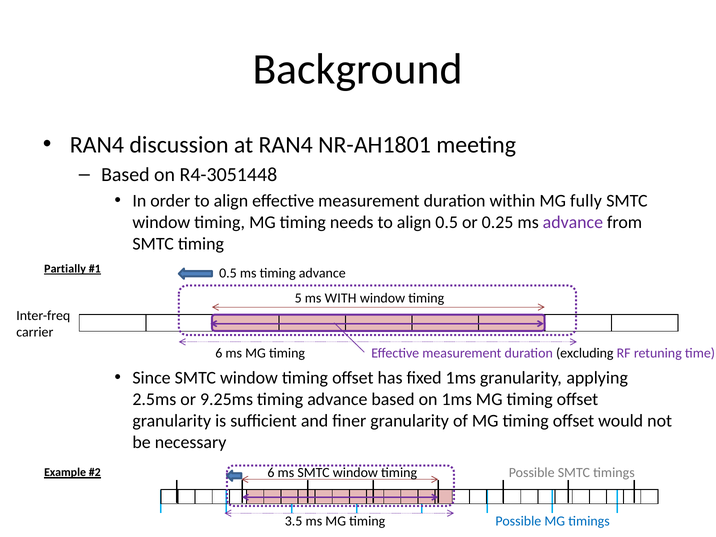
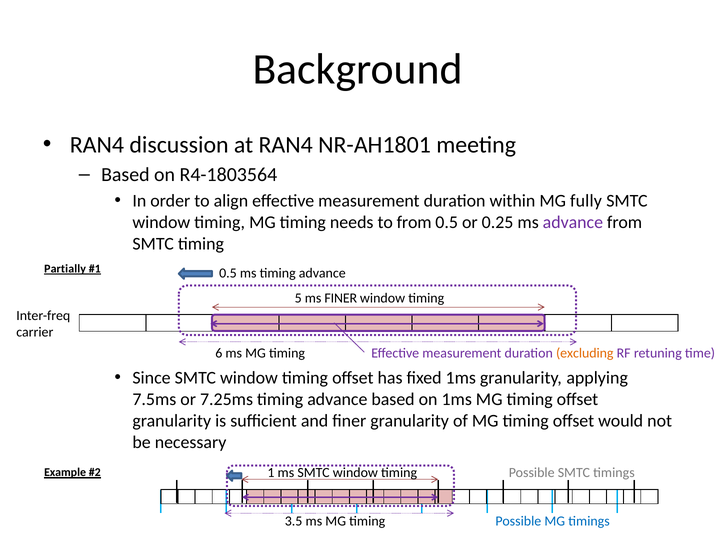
R4-3051448: R4-3051448 -> R4-1803564
needs to align: align -> from
ms WITH: WITH -> FINER
excluding colour: black -> orange
2.5ms: 2.5ms -> 7.5ms
9.25ms: 9.25ms -> 7.25ms
6 at (271, 473): 6 -> 1
